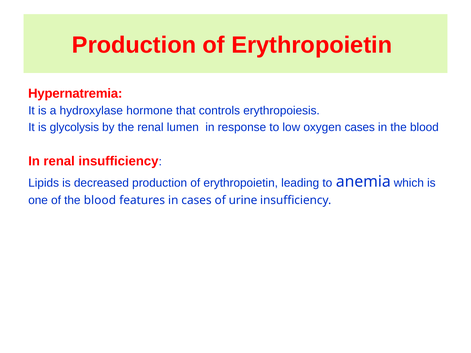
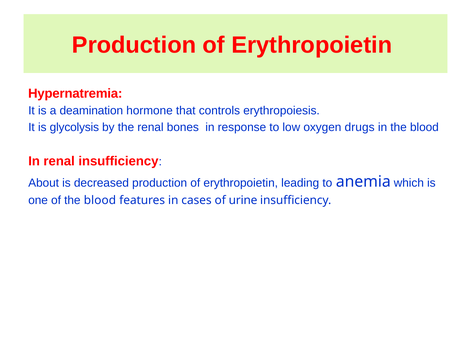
hydroxylase: hydroxylase -> deamination
lumen: lumen -> bones
oxygen cases: cases -> drugs
Lipids: Lipids -> About
